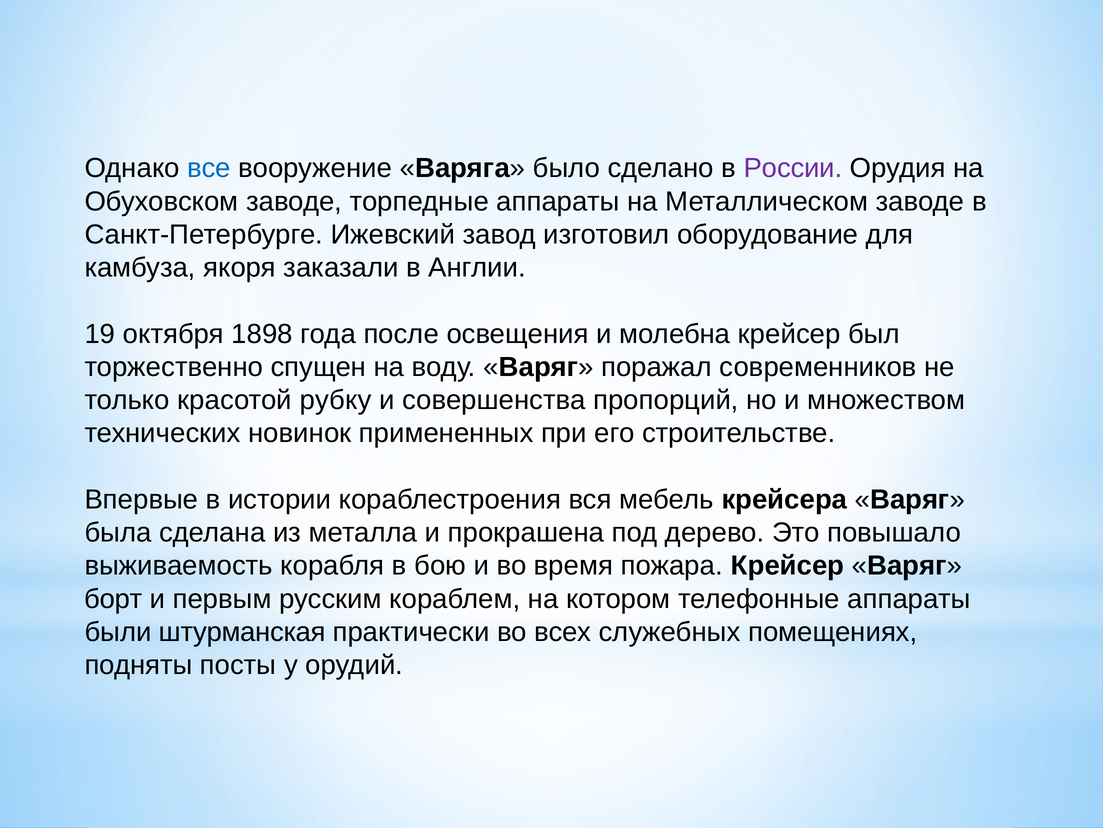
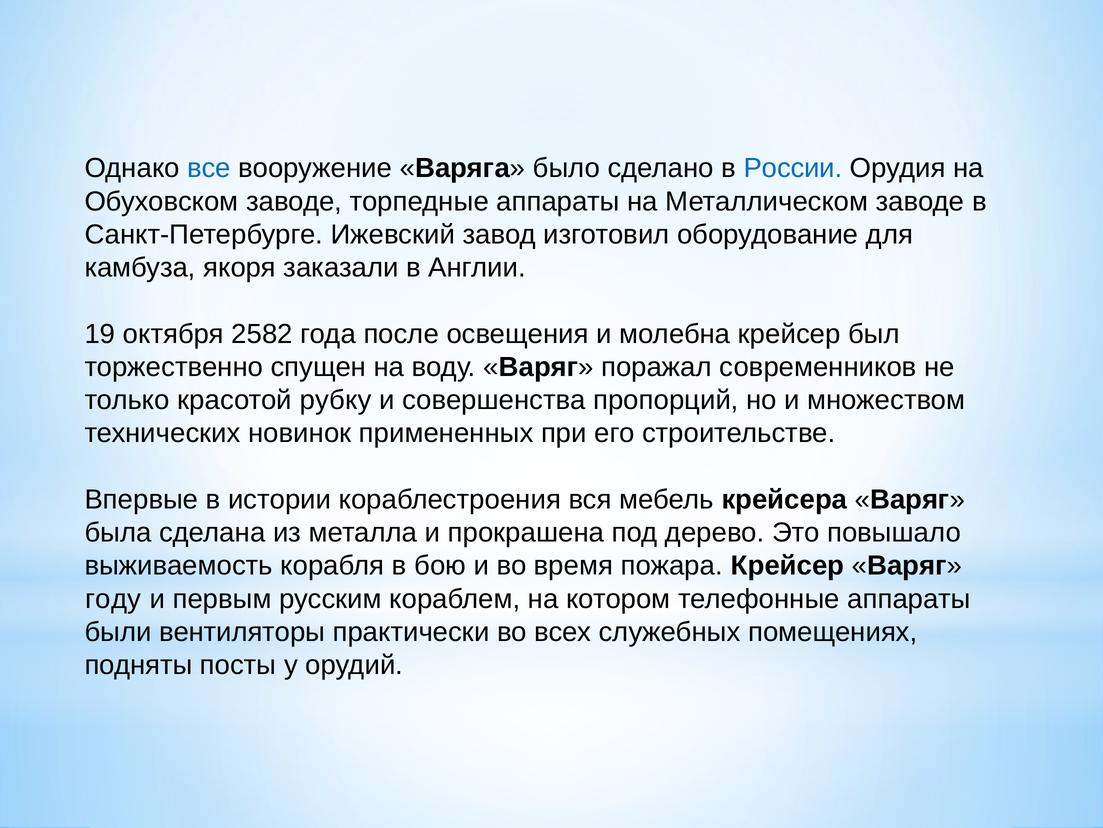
России colour: purple -> blue
1898: 1898 -> 2582
борт: борт -> году
штурманская: штурманская -> вентиляторы
